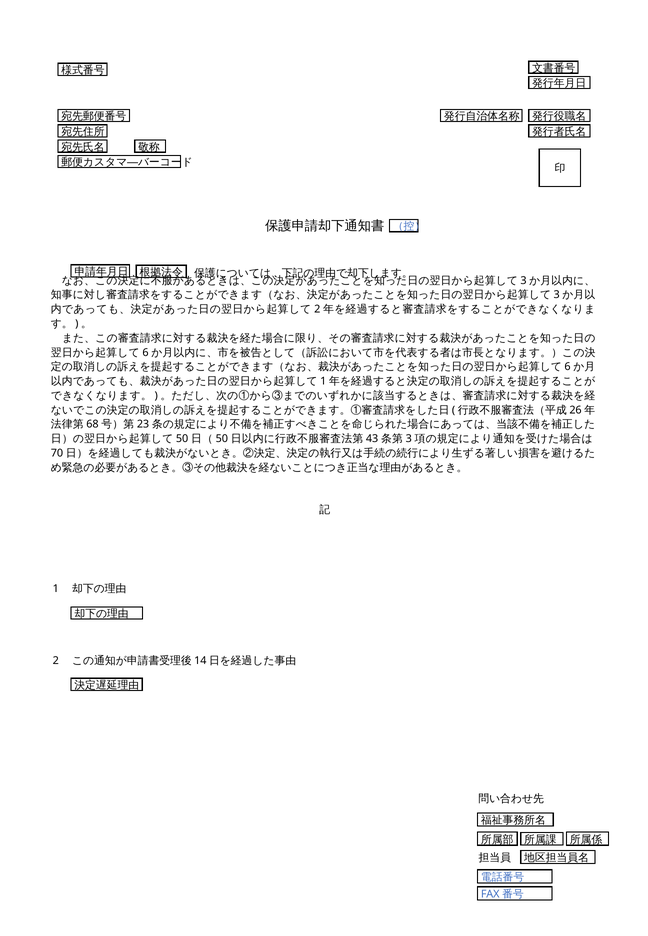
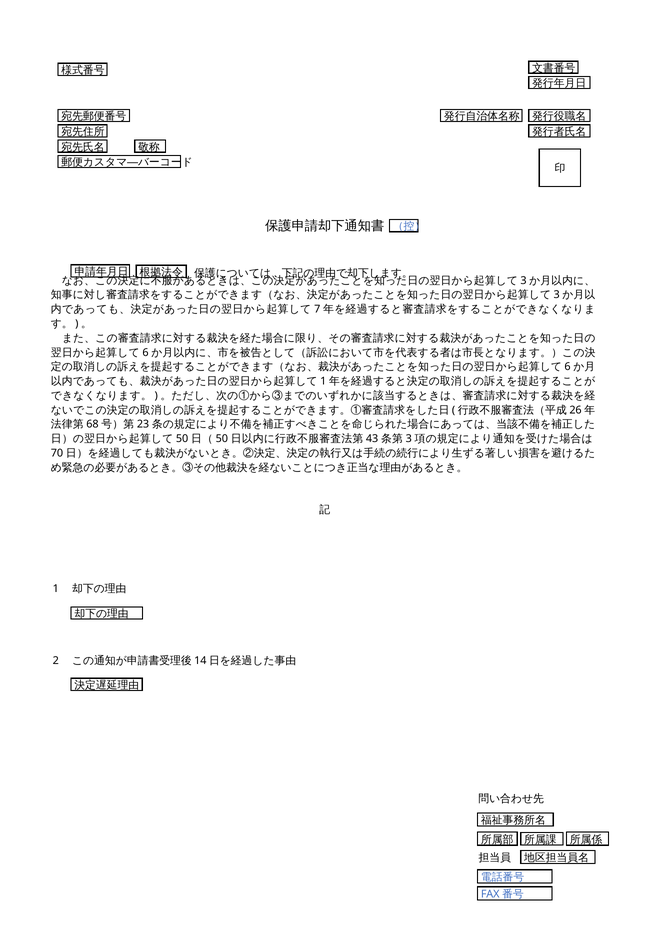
2 at (317, 309): 2 -> 7
